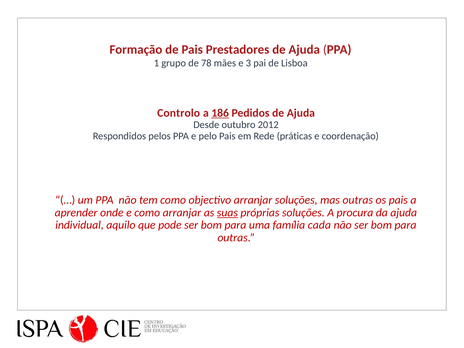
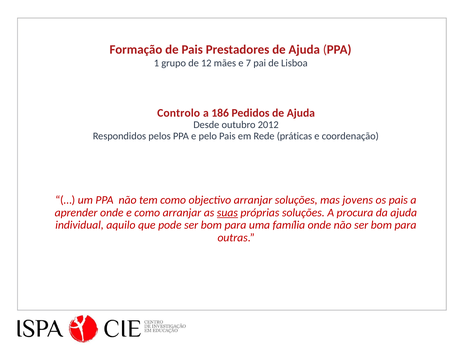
78: 78 -> 12
3: 3 -> 7
186 underline: present -> none
mas outras: outras -> jovens
família cada: cada -> onde
